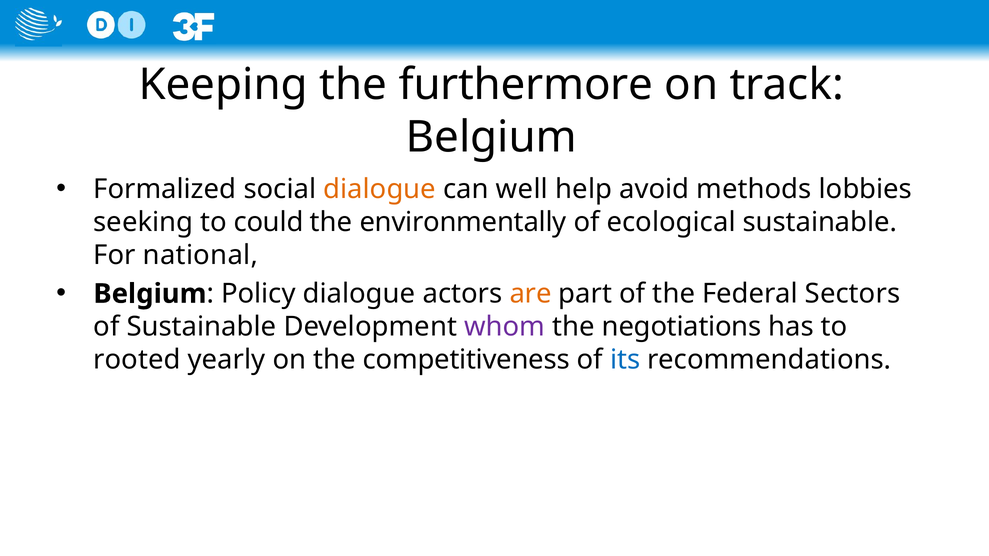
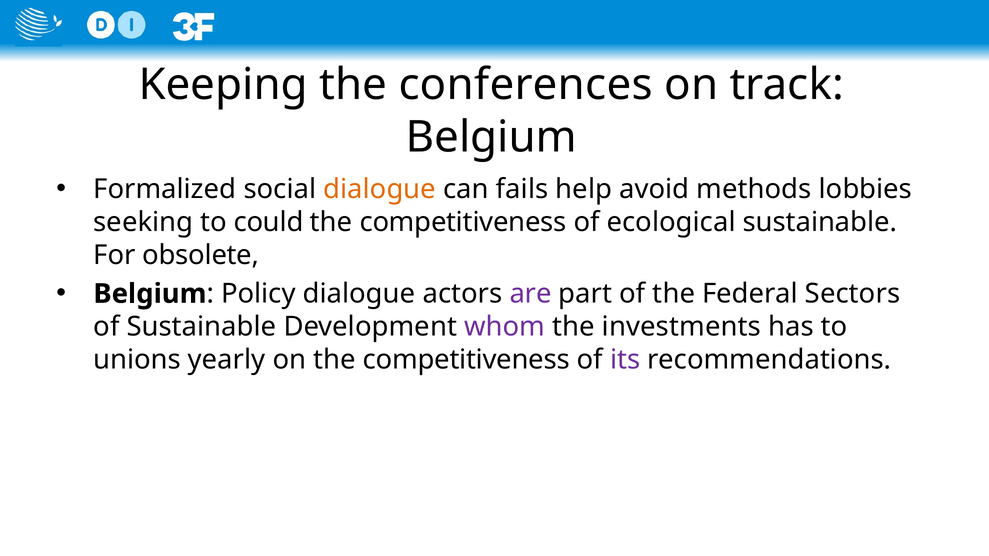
furthermore: furthermore -> conferences
well: well -> fails
environmentally at (463, 222): environmentally -> competitiveness
national: national -> obsolete
are colour: orange -> purple
negotiations: negotiations -> investments
rooted: rooted -> unions
its colour: blue -> purple
